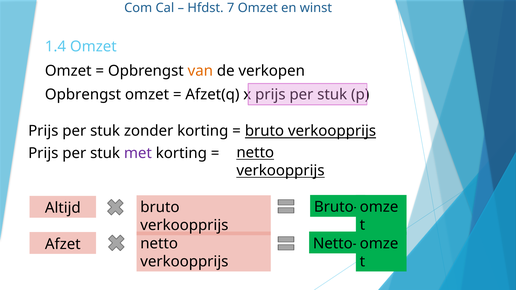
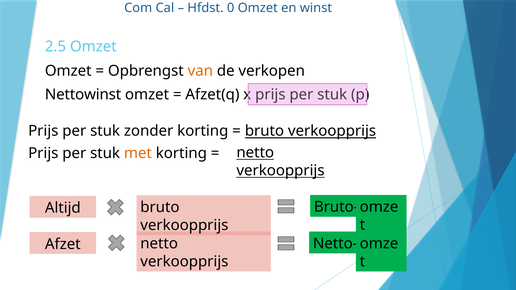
7: 7 -> 0
1.4: 1.4 -> 2.5
Opbrengst at (83, 95): Opbrengst -> Nettowinst
met colour: purple -> orange
